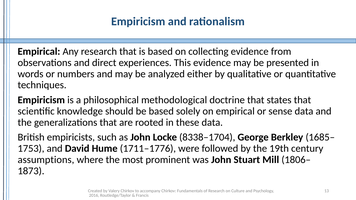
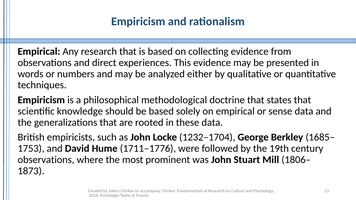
8338–1704: 8338–1704 -> 1232–1704
assumptions at (46, 160): assumptions -> observations
